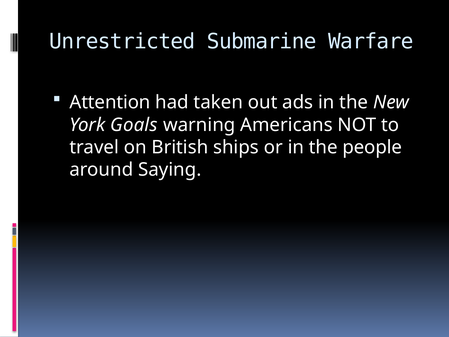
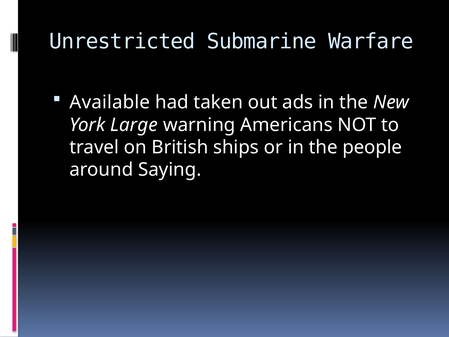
Attention: Attention -> Available
Goals: Goals -> Large
